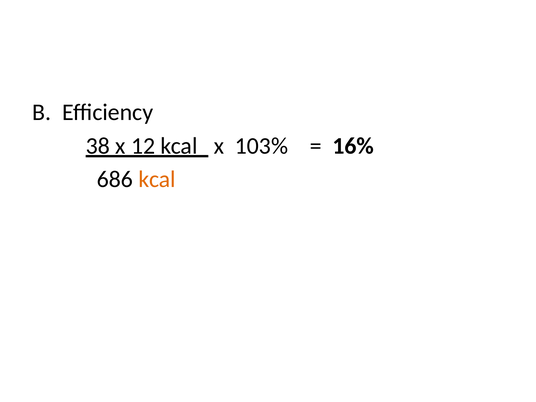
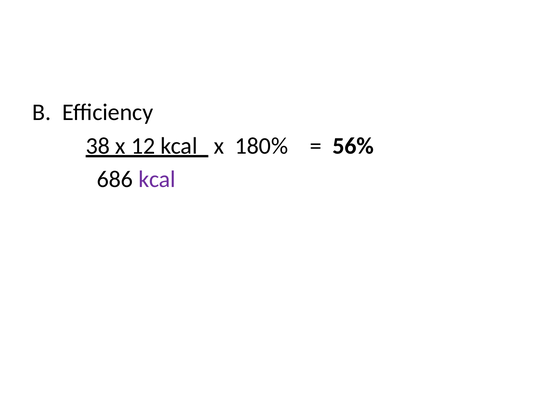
103%: 103% -> 180%
16%: 16% -> 56%
kcal at (157, 179) colour: orange -> purple
